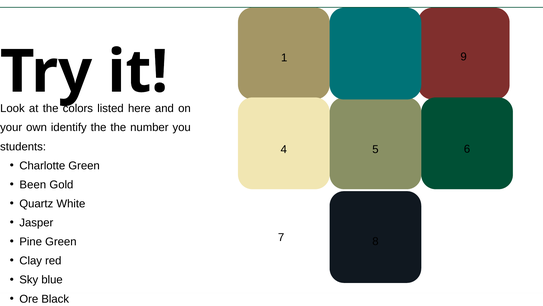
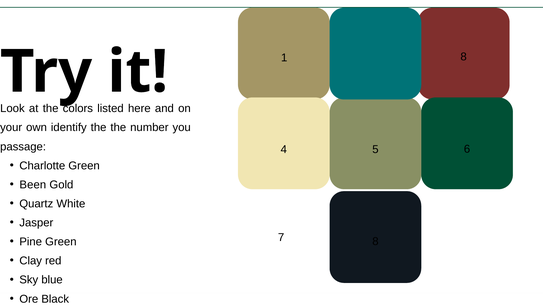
9 at (464, 57): 9 -> 8
students: students -> passage
